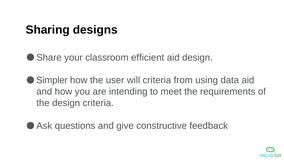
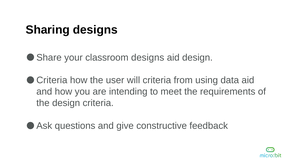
classroom efficient: efficient -> designs
Simpler at (52, 80): Simpler -> Criteria
